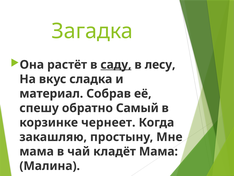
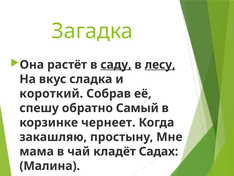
лесу underline: none -> present
материал: материал -> короткий
кладёт Мама: Мама -> Садах
